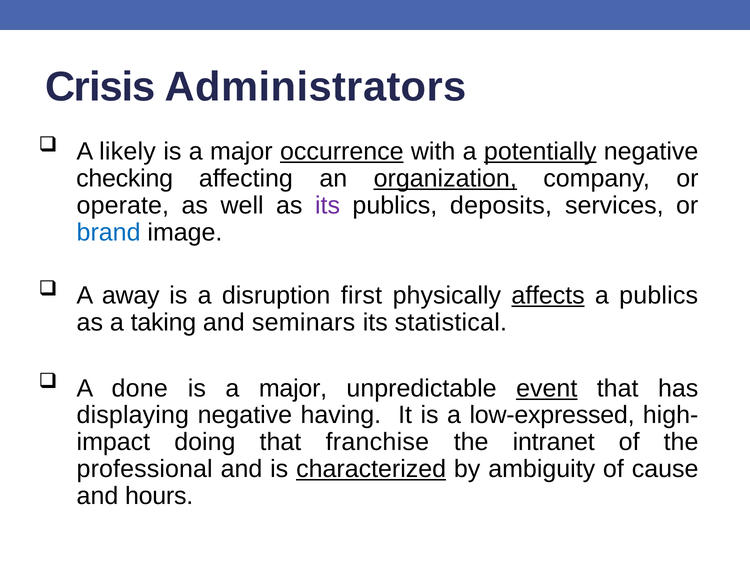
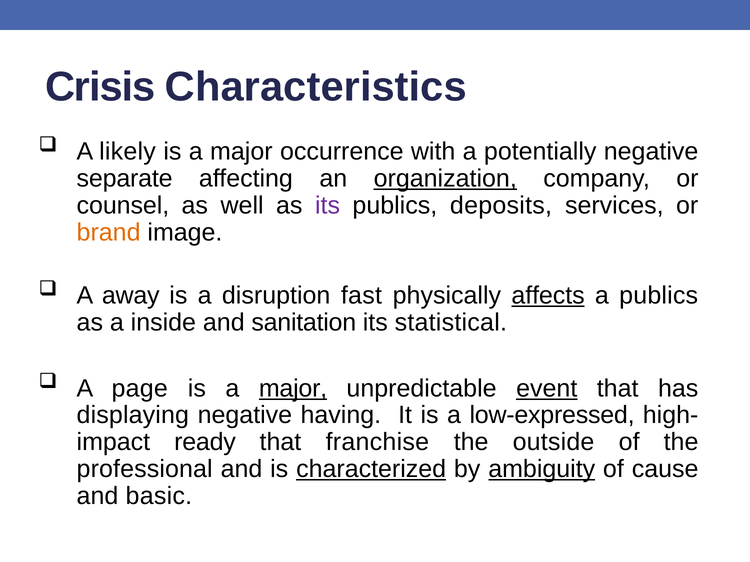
Administrators: Administrators -> Characteristics
occurrence underline: present -> none
potentially underline: present -> none
checking: checking -> separate
operate: operate -> counsel
brand colour: blue -> orange
first: first -> fast
taking: taking -> inside
seminars: seminars -> sanitation
done: done -> page
major at (293, 389) underline: none -> present
doing: doing -> ready
intranet: intranet -> outside
ambiguity underline: none -> present
hours: hours -> basic
